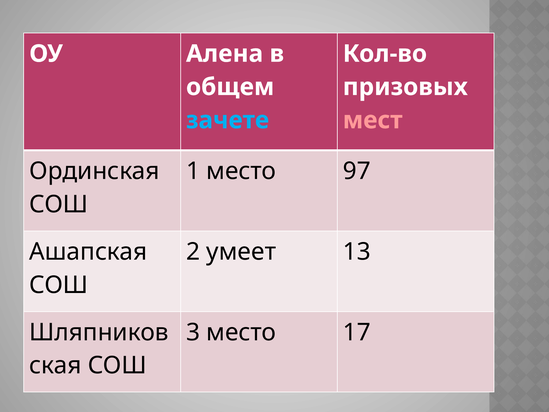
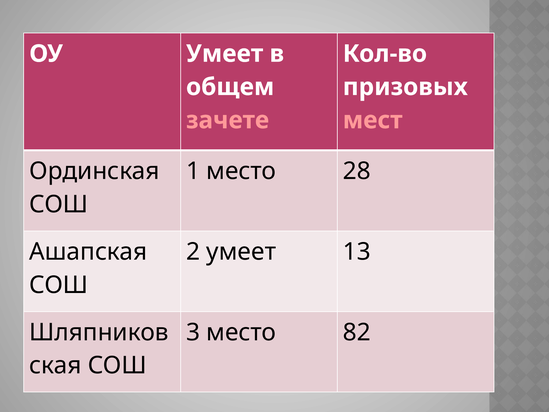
ОУ Алена: Алена -> Умеет
зачете colour: light blue -> pink
97: 97 -> 28
17: 17 -> 82
